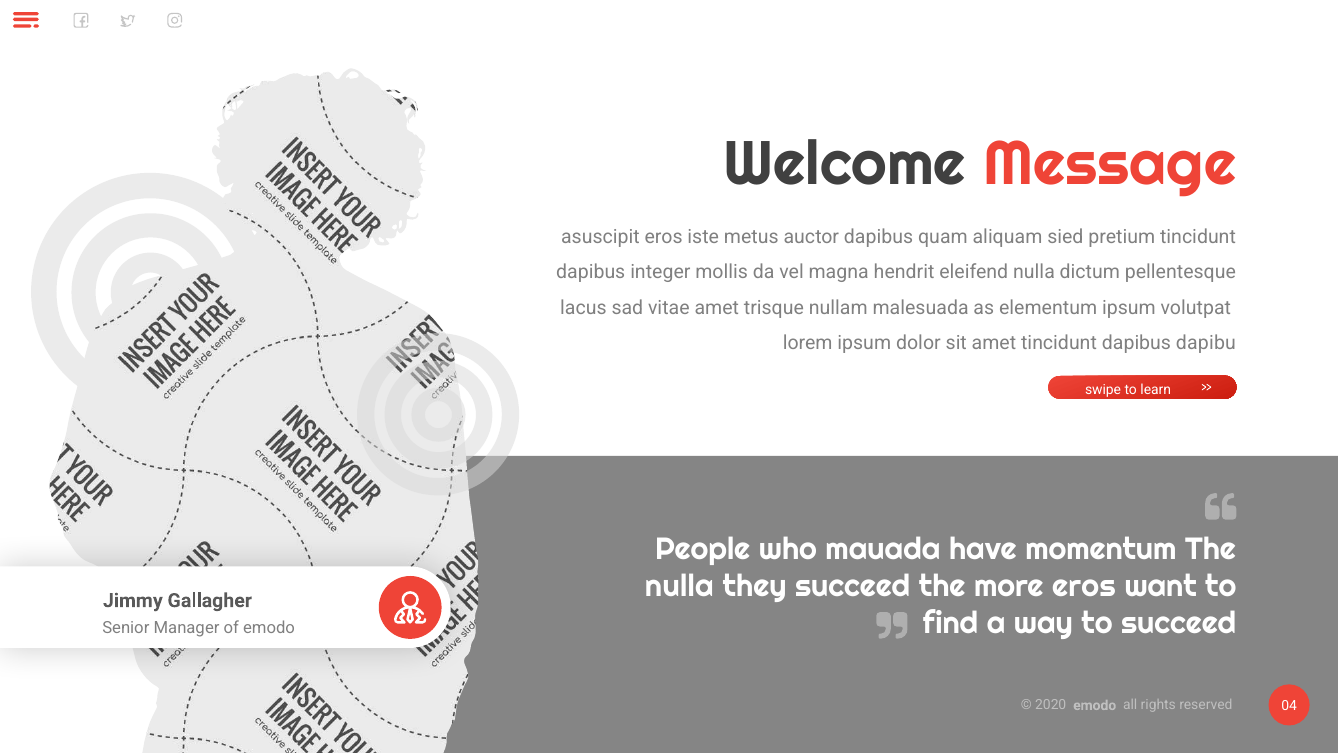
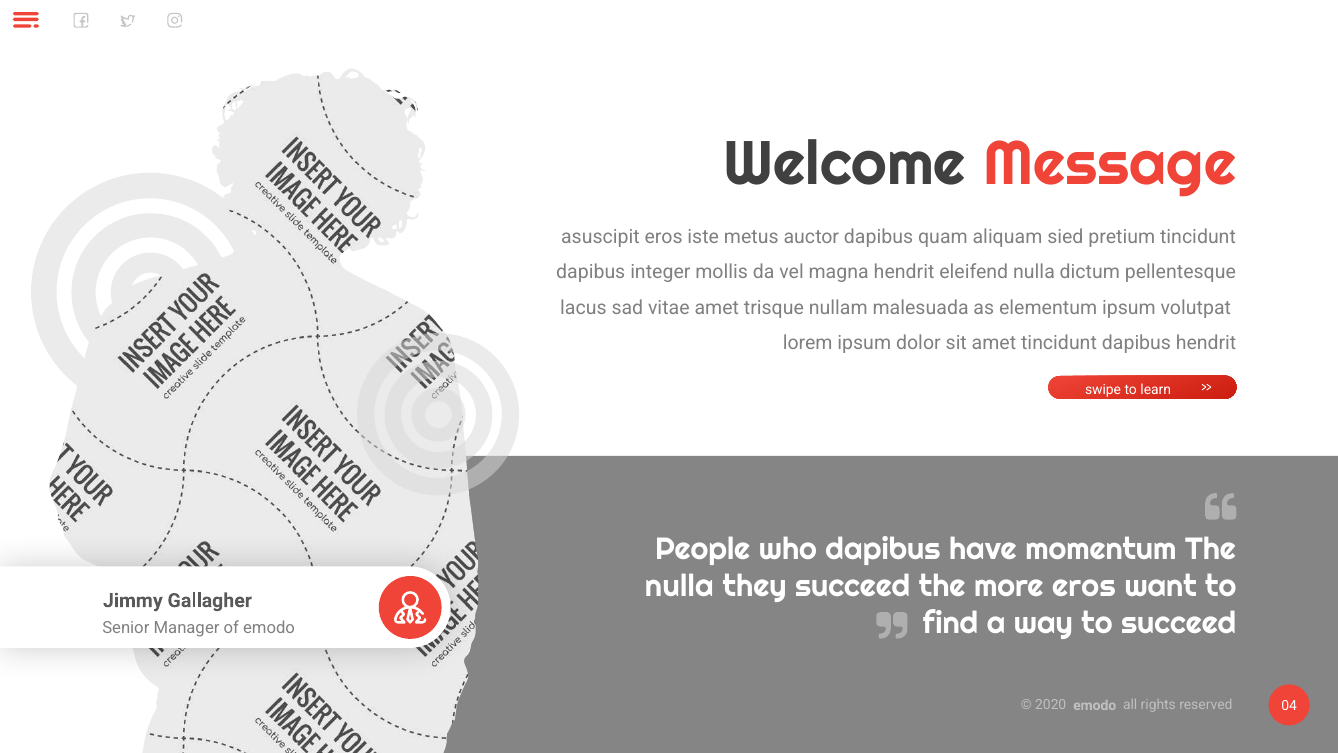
dapibu at (1206, 342): dapibu -> hendrit
who mauada: mauada -> dapibus
